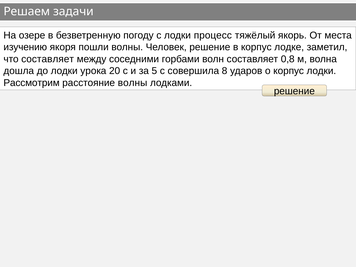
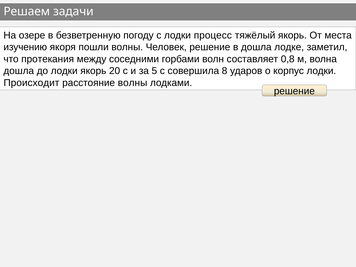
в корпус: корпус -> дошла
что составляет: составляет -> протекания
лодки урока: урока -> якорь
Рассмотрим: Рассмотрим -> Происходит
